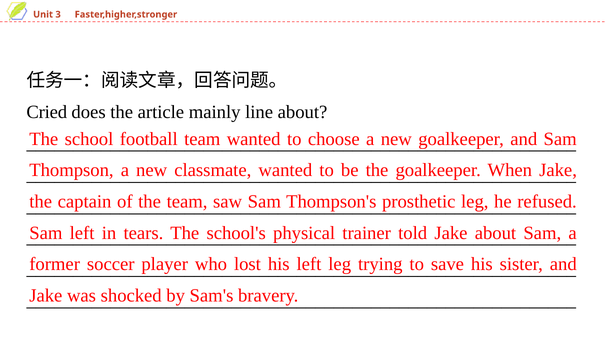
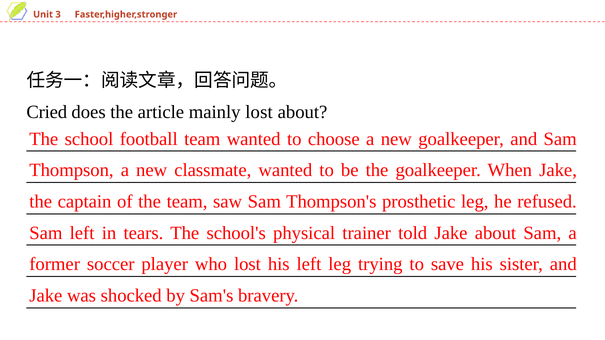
mainly line: line -> lost
